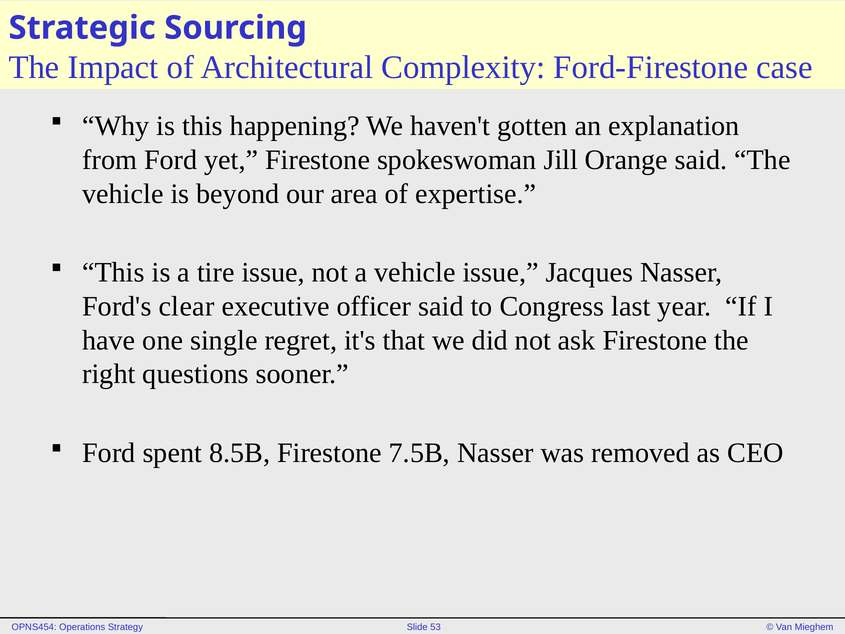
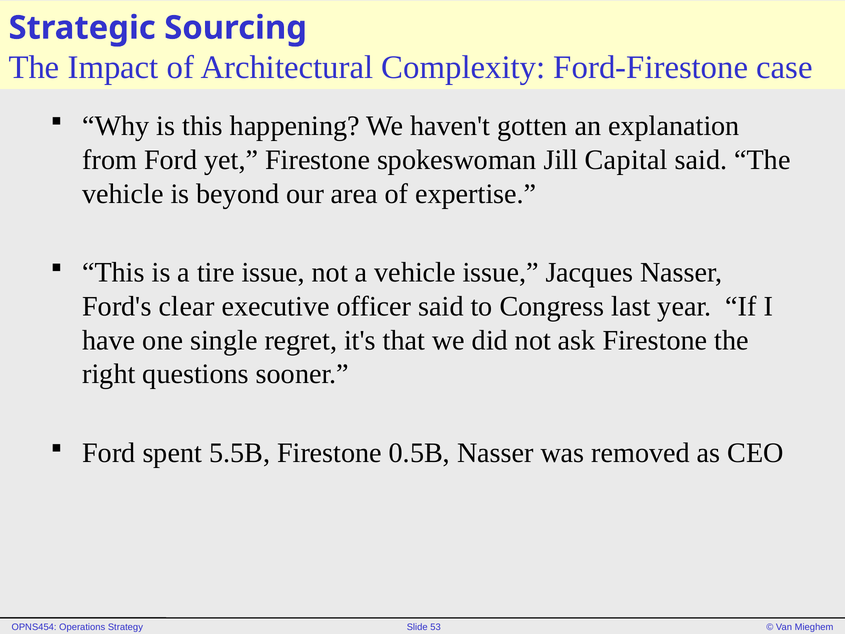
Orange: Orange -> Capital
8.5B: 8.5B -> 5.5B
7.5B: 7.5B -> 0.5B
